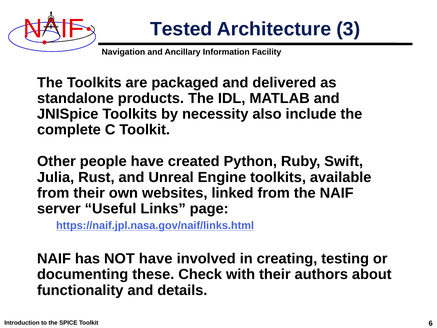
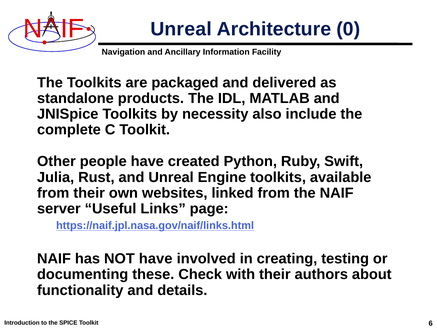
Tested at (181, 29): Tested -> Unreal
3: 3 -> 0
